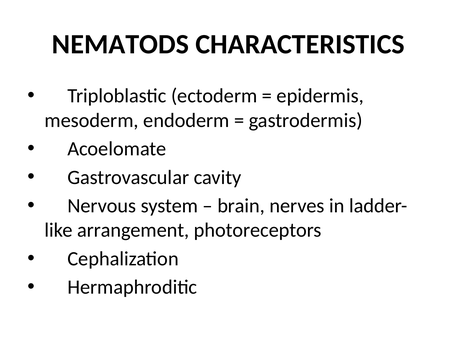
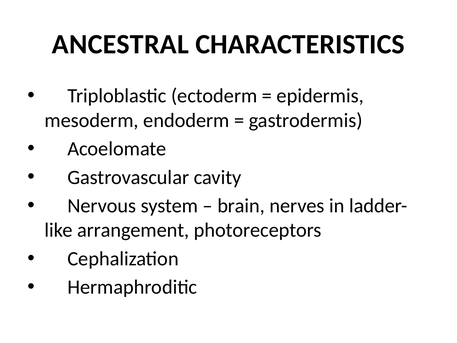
NEMATODS: NEMATODS -> ANCESTRAL
